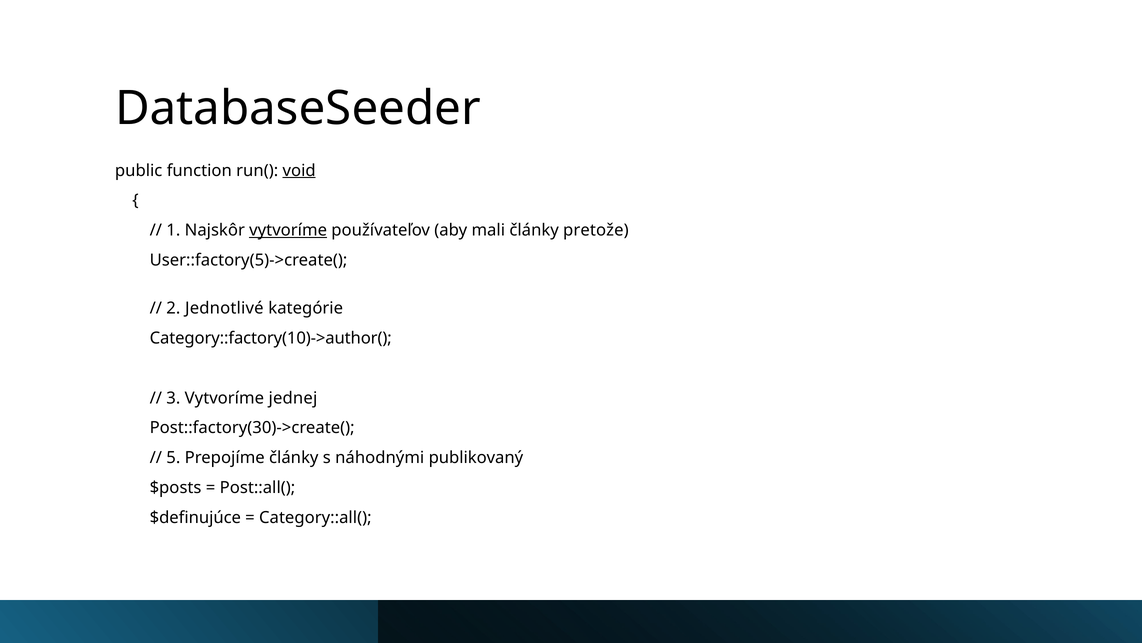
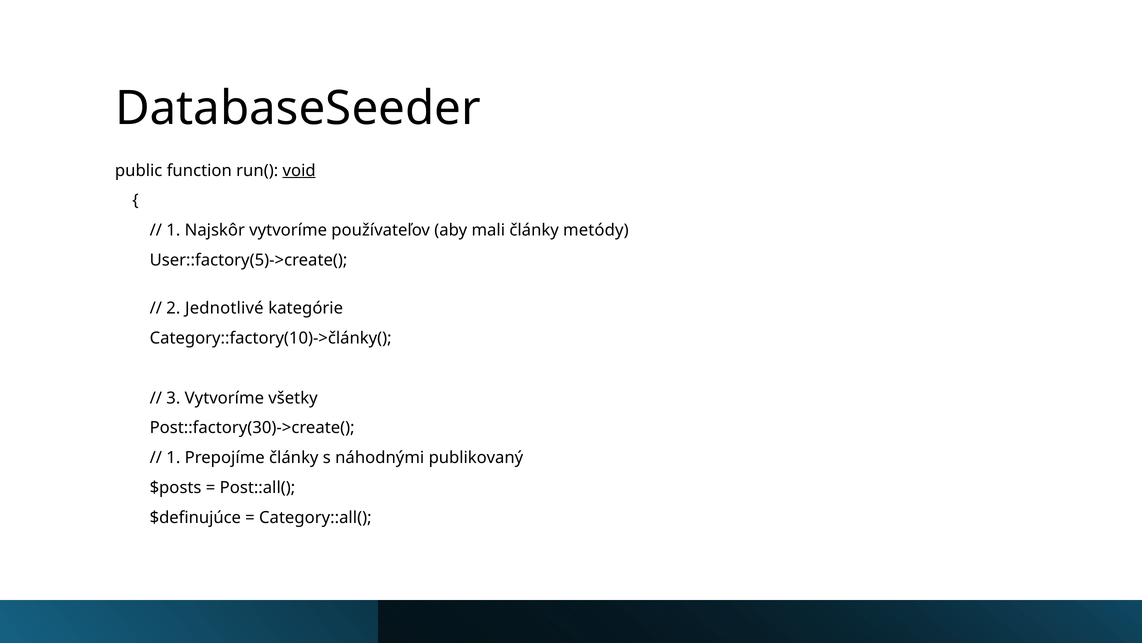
vytvoríme at (288, 230) underline: present -> none
pretože: pretože -> metódy
Category::factory(10)->author(: Category::factory(10)->author( -> Category::factory(10)->články(
jednej: jednej -> všetky
5 at (173, 457): 5 -> 1
